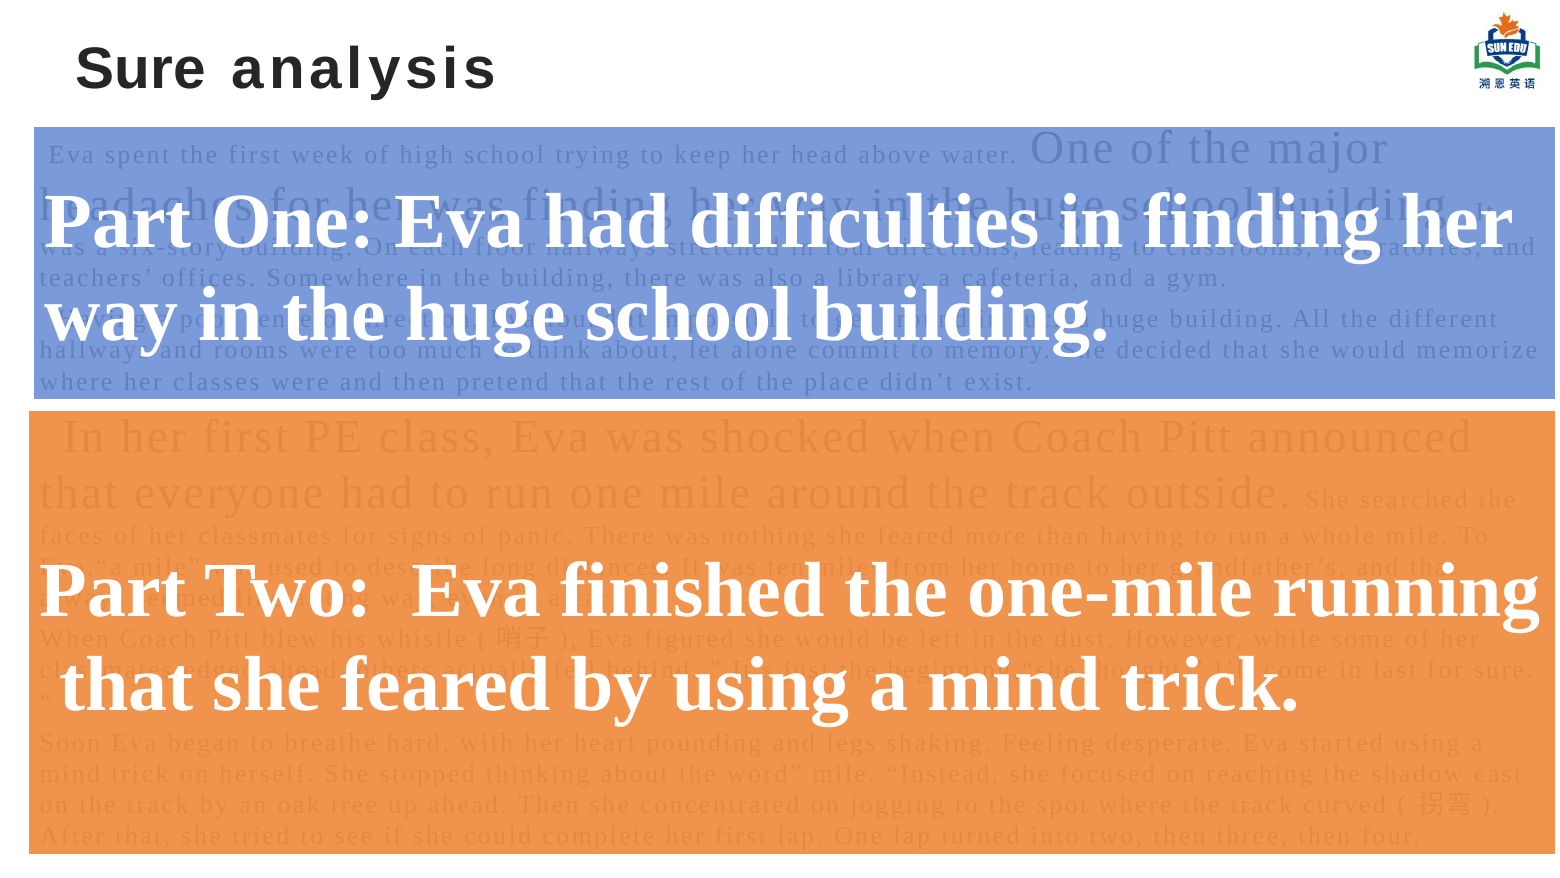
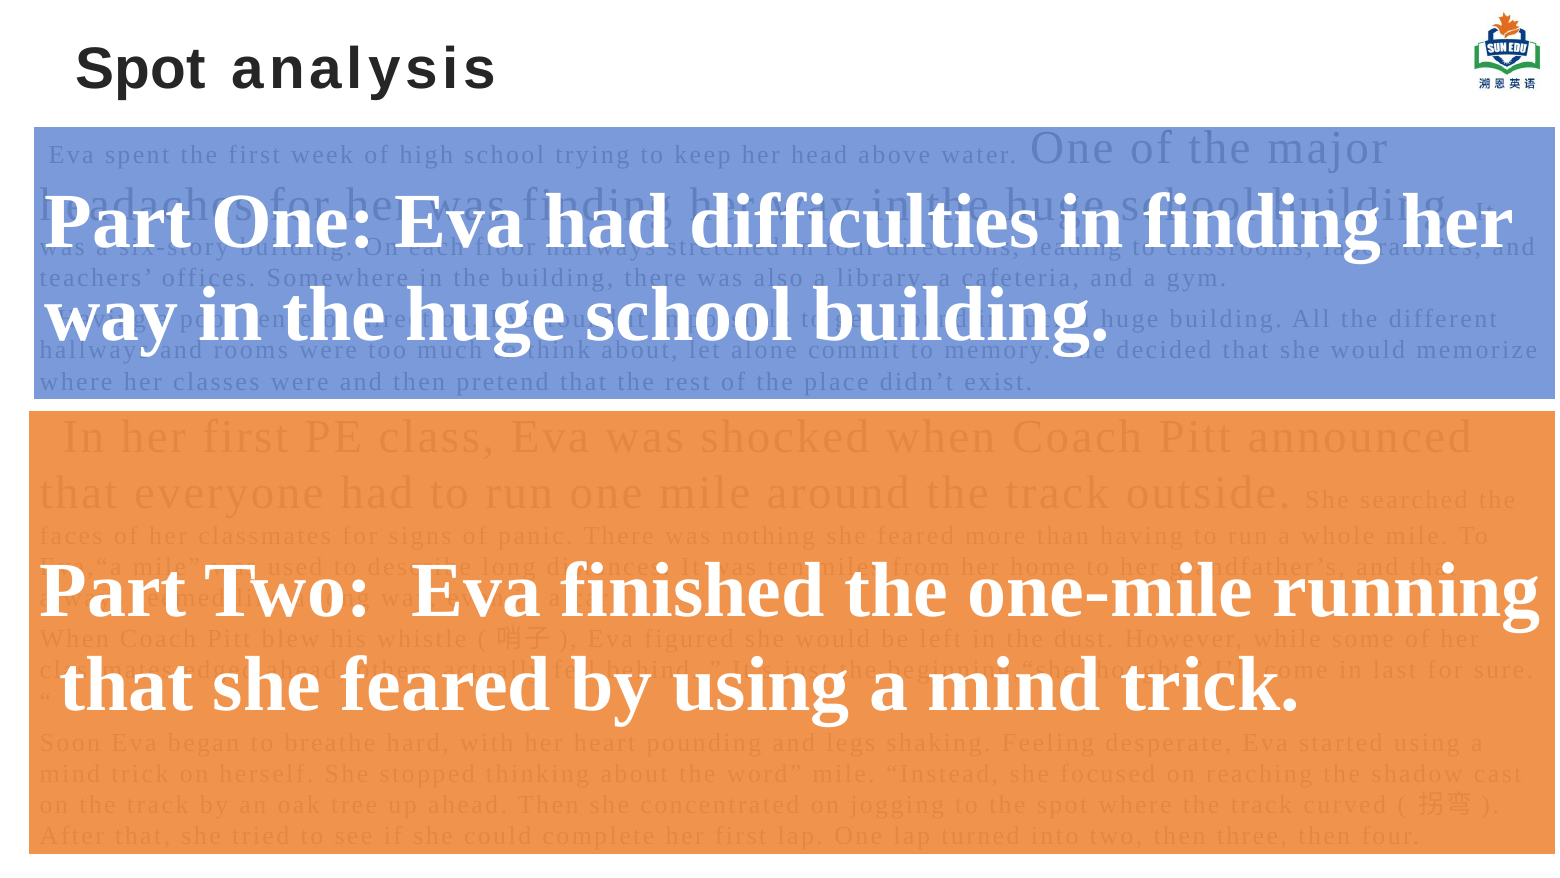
Sure at (141, 69): Sure -> Spot
